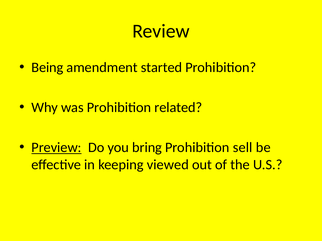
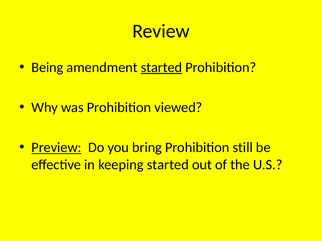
started at (161, 68) underline: none -> present
related: related -> viewed
sell: sell -> still
keeping viewed: viewed -> started
